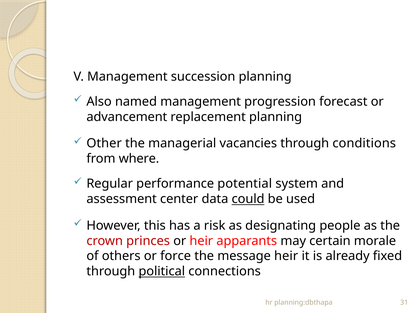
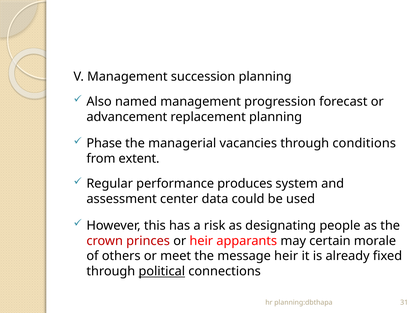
Other: Other -> Phase
where: where -> extent
potential: potential -> produces
could underline: present -> none
force: force -> meet
